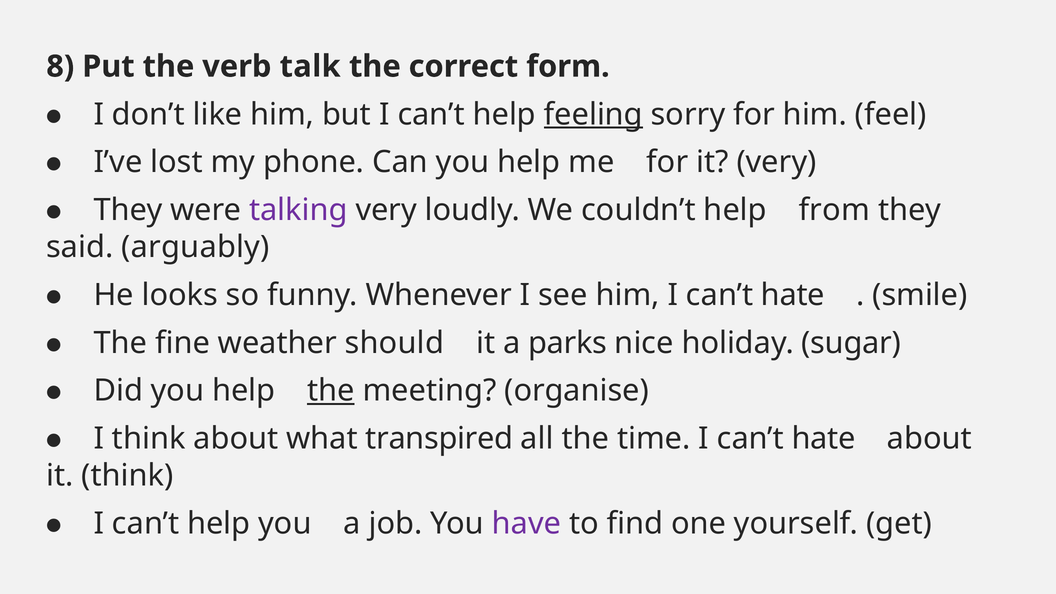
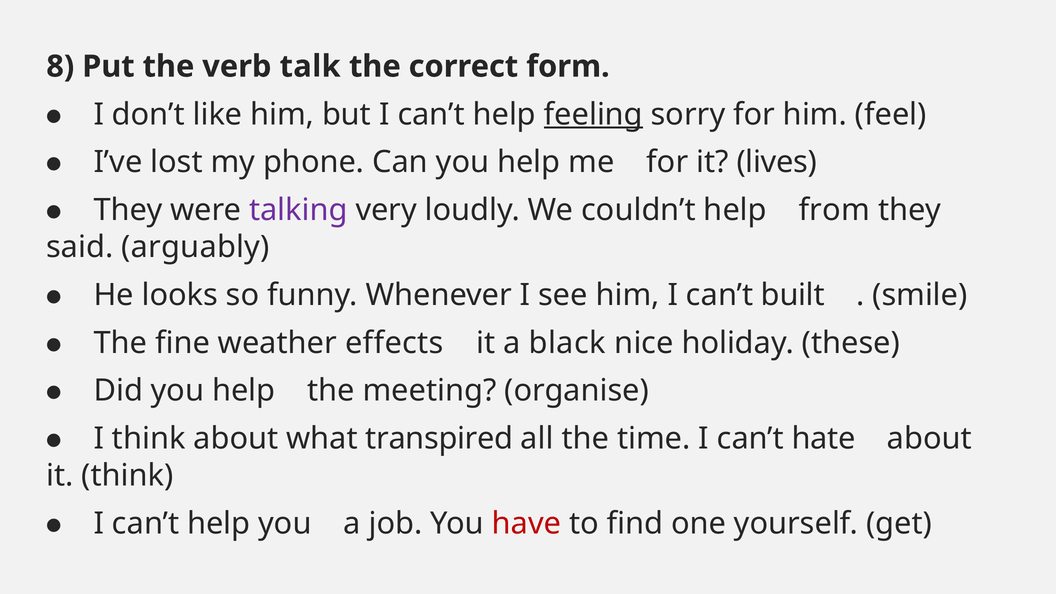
it very: very -> lives
him I can’t hate: hate -> built
should: should -> effects
parks: parks -> black
sugar: sugar -> these
the at (331, 391) underline: present -> none
have colour: purple -> red
